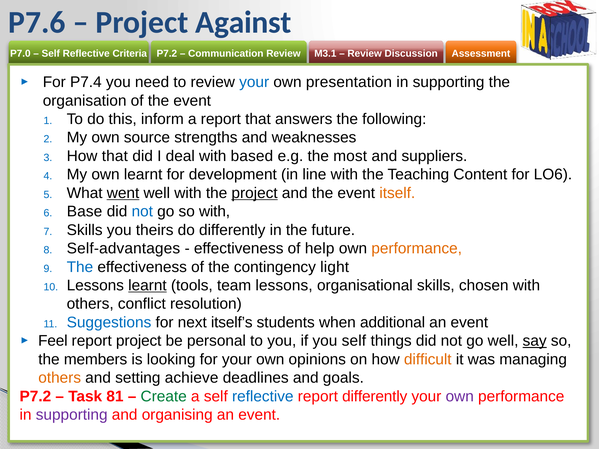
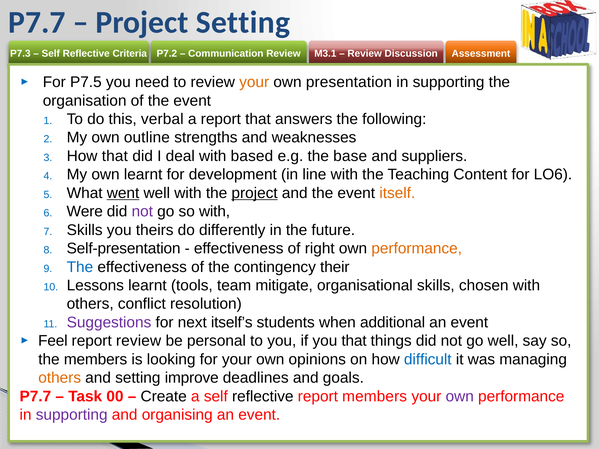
P7.6 at (37, 23): P7.6 -> P7.7
Project Against: Against -> Setting
P7.0: P7.0 -> P7.3
P7.4: P7.4 -> P7.5
your at (254, 82) colour: blue -> orange
inform: inform -> verbal
source: source -> outline
most: most -> base
Base: Base -> Were
not at (142, 212) colour: blue -> purple
Self-advantages: Self-advantages -> Self-presentation
help: help -> right
light: light -> their
learnt at (147, 286) underline: present -> none
team lessons: lessons -> mitigate
Suggestions colour: blue -> purple
report project: project -> review
you self: self -> that
say underline: present -> none
difficult colour: orange -> blue
achieve: achieve -> improve
P7.2 at (35, 397): P7.2 -> P7.7
81: 81 -> 00
Create colour: green -> black
reflective at (263, 397) colour: blue -> black
report differently: differently -> members
